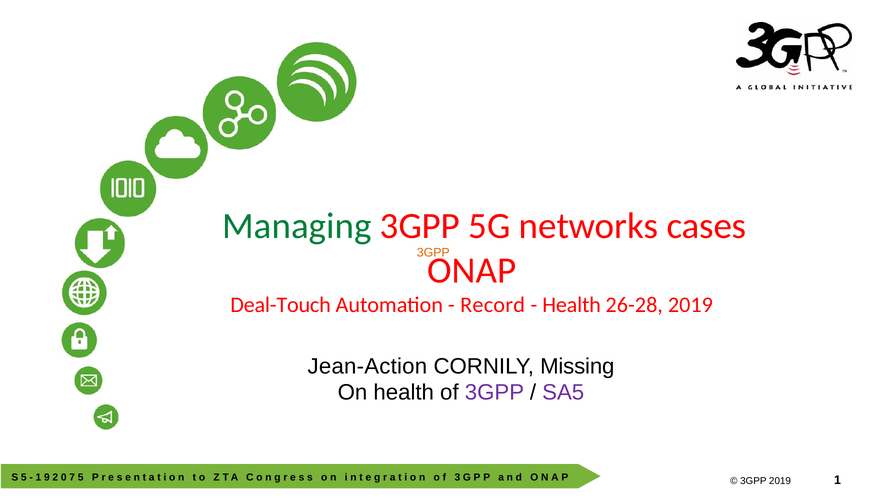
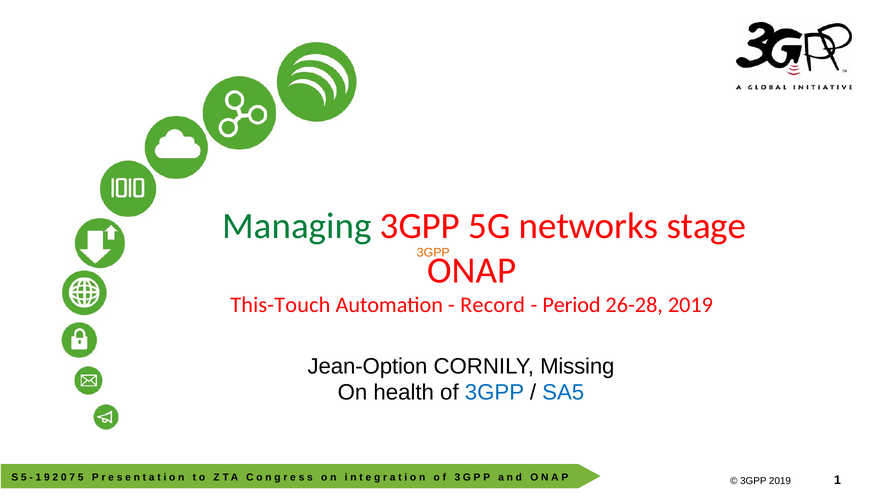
cases: cases -> stage
Deal-Touch: Deal-Touch -> This-Touch
Health at (572, 305): Health -> Period
Jean-Action: Jean-Action -> Jean-Option
3GPP at (494, 392) colour: purple -> blue
SA5 colour: purple -> blue
